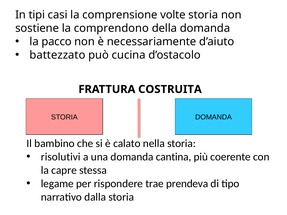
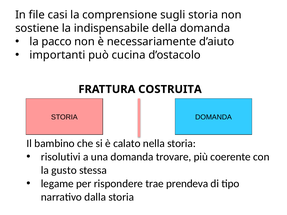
tipi: tipi -> file
volte: volte -> sugli
comprendono: comprendono -> indispensabile
battezzato: battezzato -> importanti
cantina: cantina -> trovare
capre: capre -> gusto
